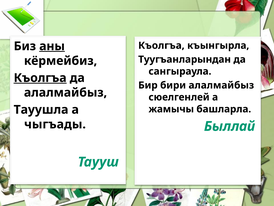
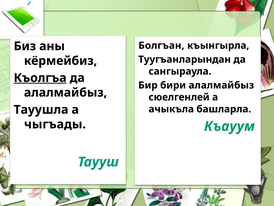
Къолгъа at (161, 45): Къолгъа -> Болгъан
аны underline: present -> none
жамычы: жамычы -> ачыкъла
Быллай: Быллай -> Къауум
